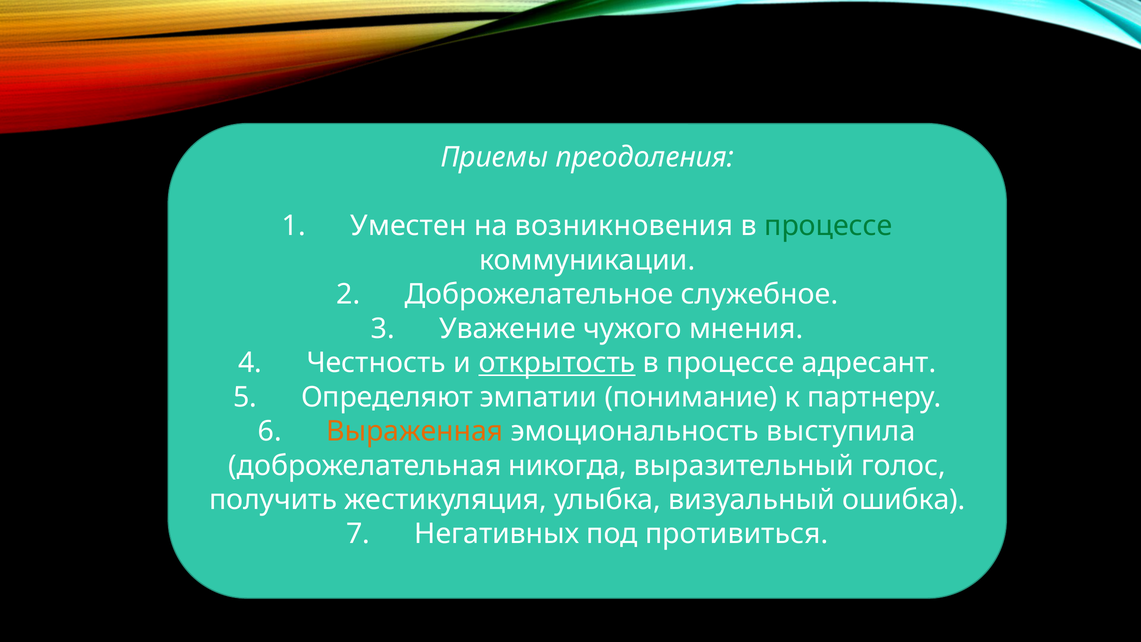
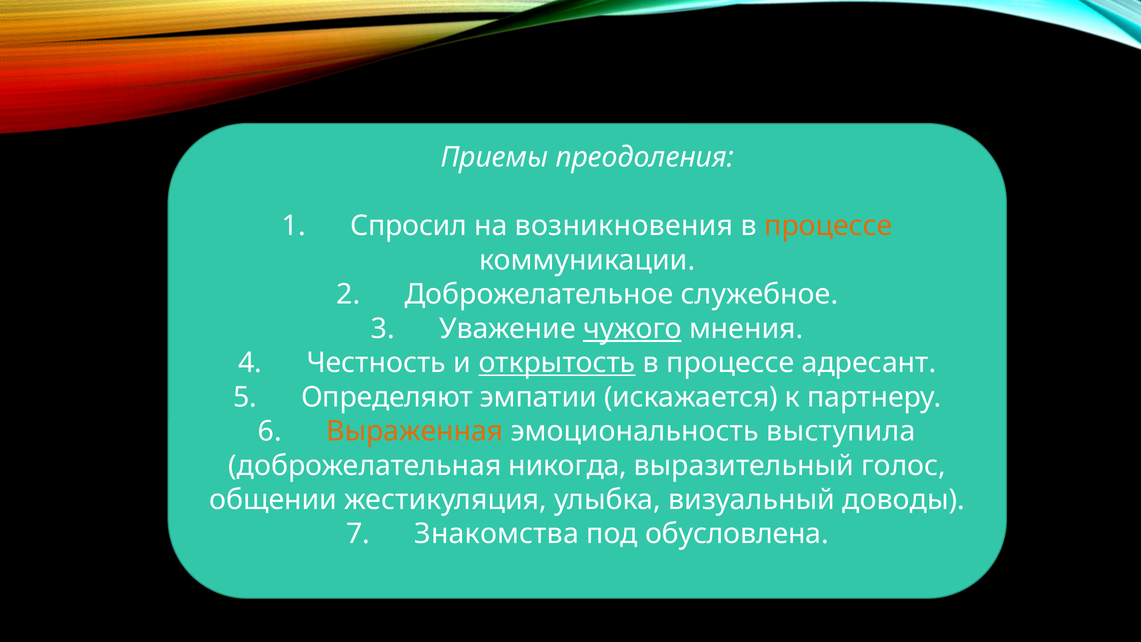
Уместен: Уместен -> Спросил
процессе at (828, 226) colour: green -> orange
чужого underline: none -> present
понимание: понимание -> искажается
получить: получить -> общении
ошибка: ошибка -> доводы
Негативных: Негативных -> Знакомства
противиться: противиться -> обусловлена
